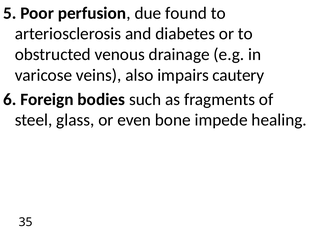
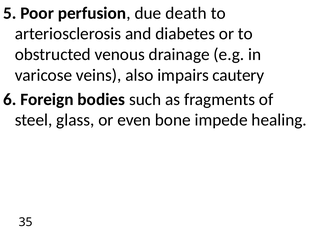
found: found -> death
